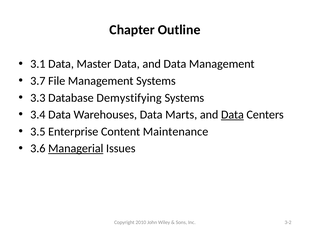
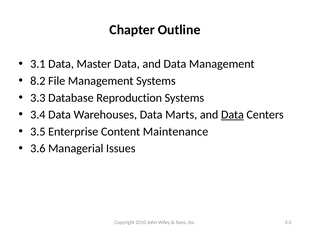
3.7: 3.7 -> 8.2
Demystifying: Demystifying -> Reproduction
Managerial underline: present -> none
